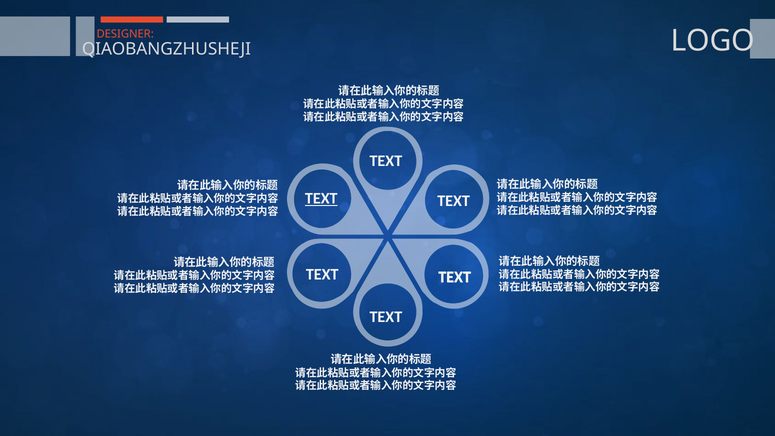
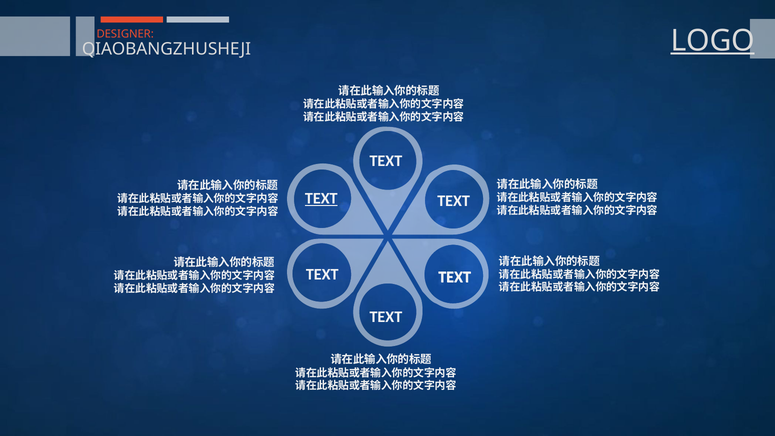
LOGO underline: none -> present
